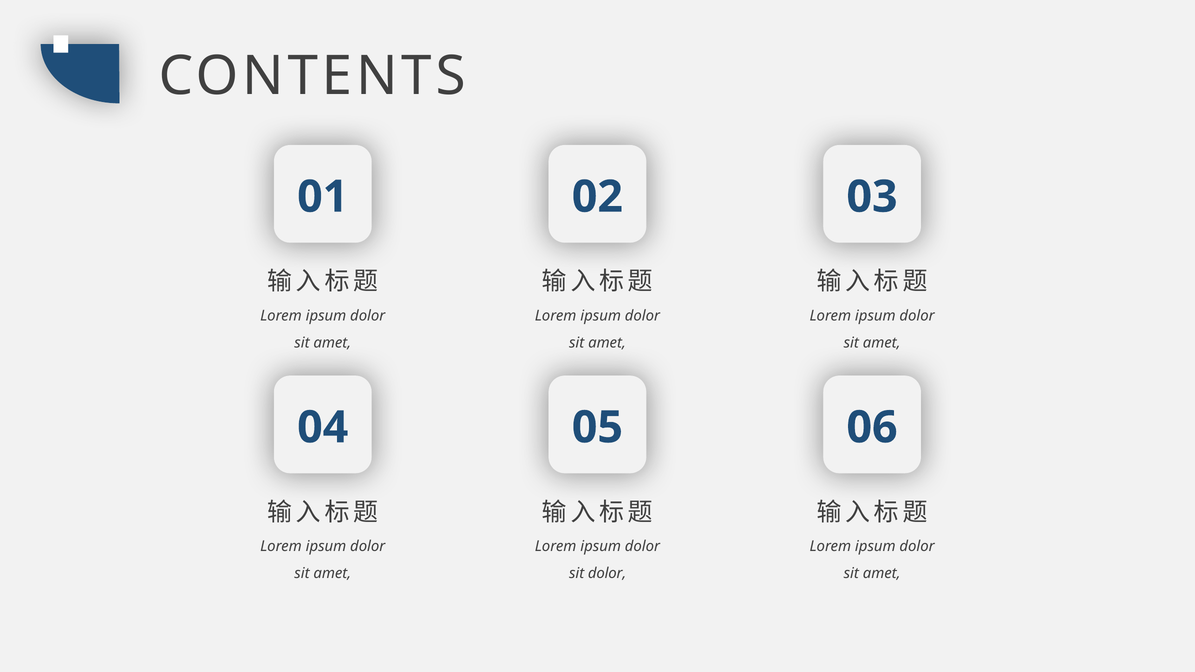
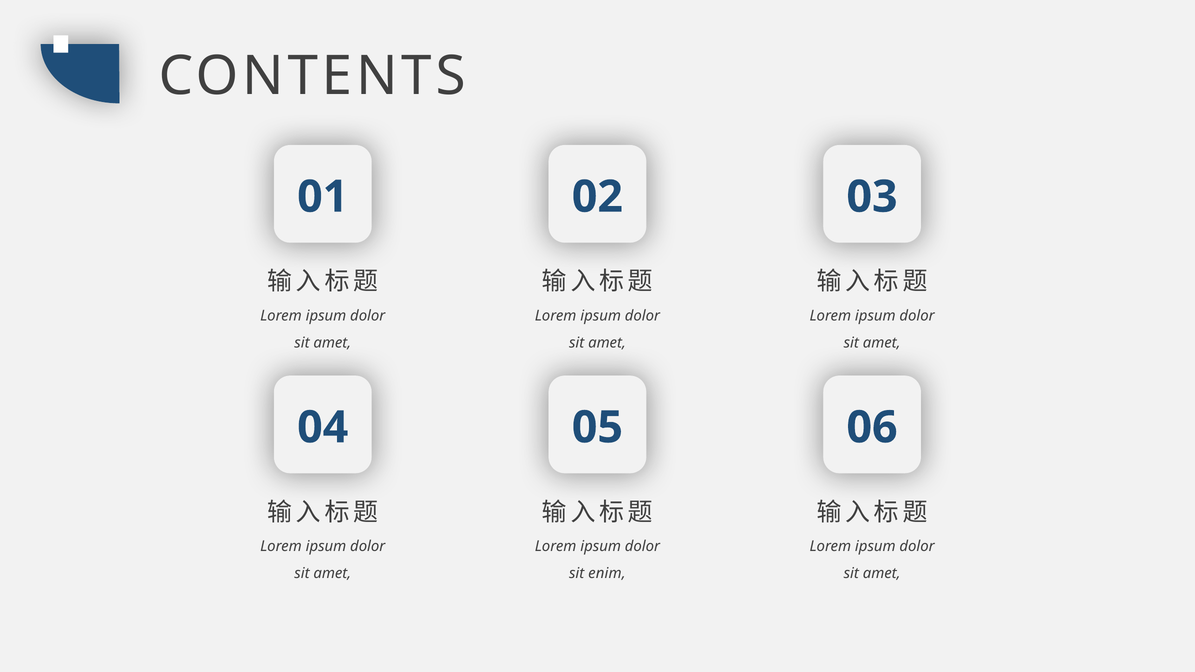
sit dolor: dolor -> enim
